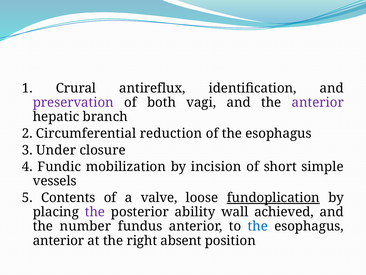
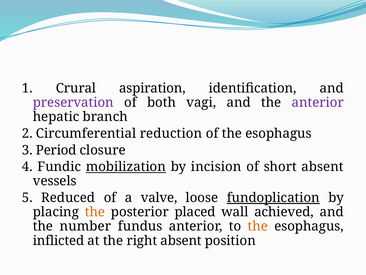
antireflux: antireflux -> aspiration
Under: Under -> Period
mobilization underline: none -> present
short simple: simple -> absent
Contents: Contents -> Reduced
the at (95, 212) colour: purple -> orange
ability: ability -> placed
the at (258, 226) colour: blue -> orange
anterior at (59, 240): anterior -> inflicted
